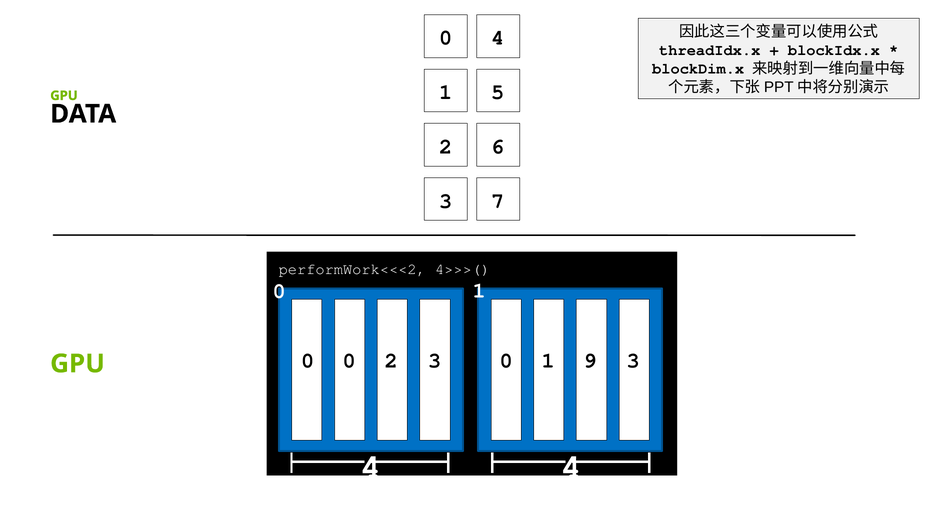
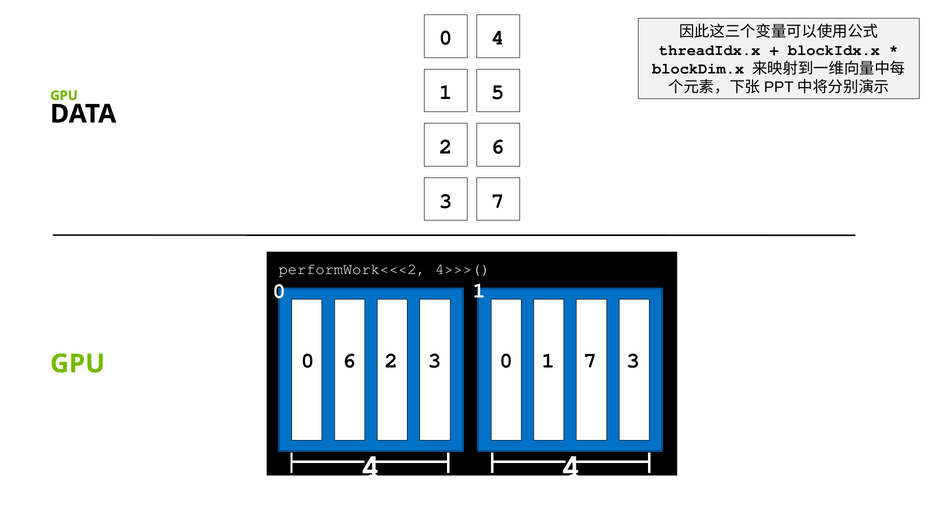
0 0: 0 -> 6
1 9: 9 -> 7
